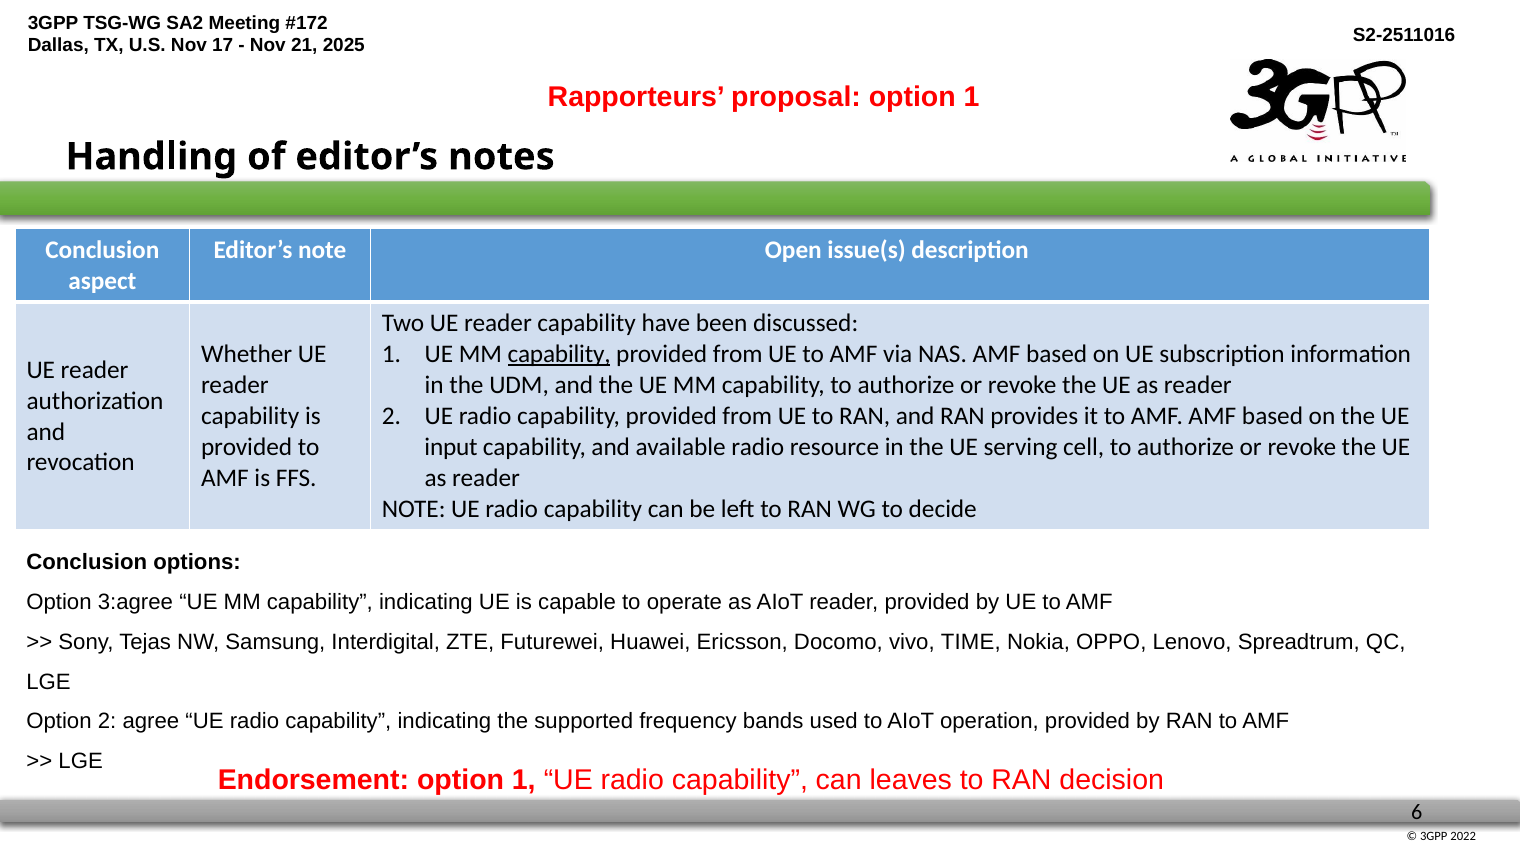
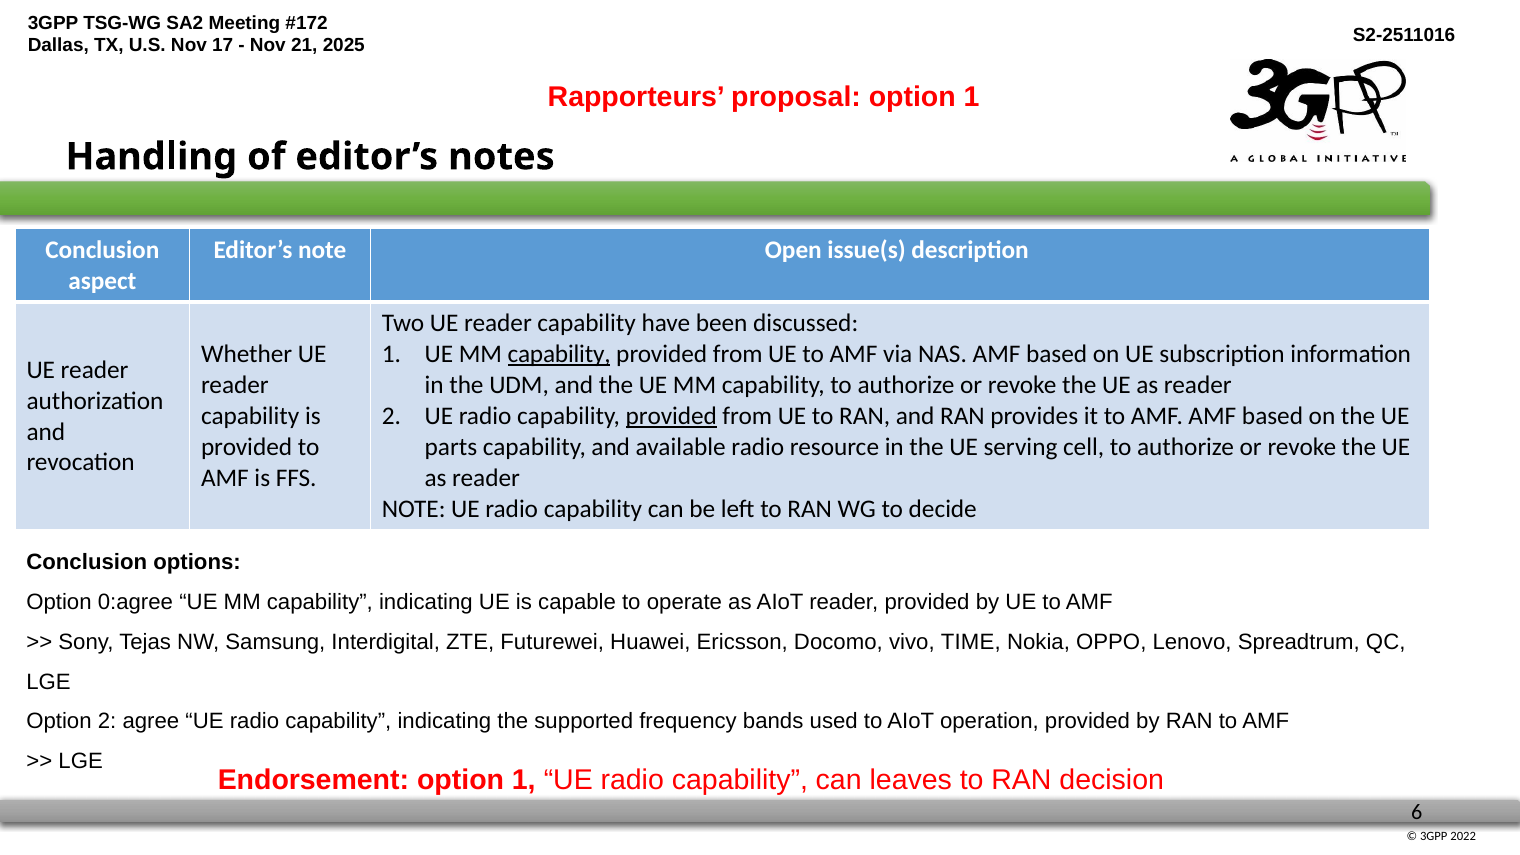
provided at (671, 416) underline: none -> present
input: input -> parts
3:agree: 3:agree -> 0:agree
